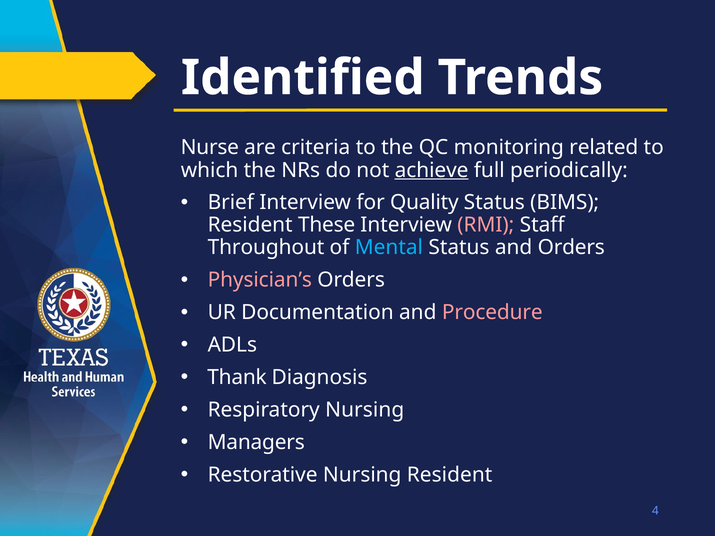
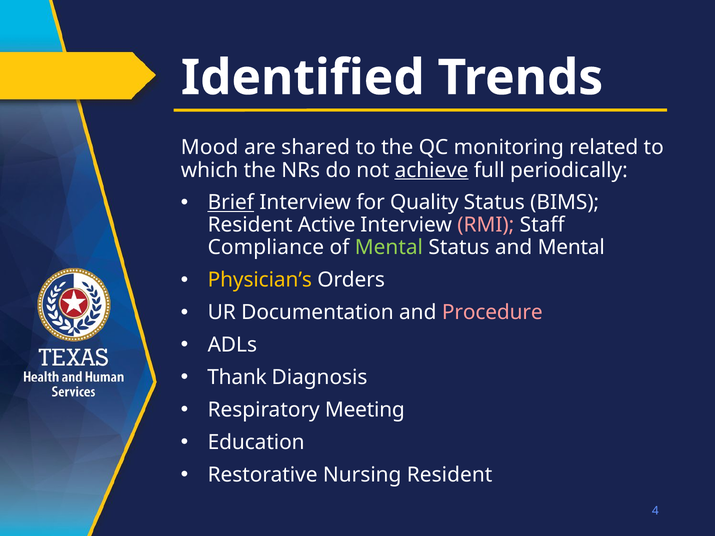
Nurse: Nurse -> Mood
criteria: criteria -> shared
Brief underline: none -> present
These: These -> Active
Throughout: Throughout -> Compliance
Mental at (389, 248) colour: light blue -> light green
and Orders: Orders -> Mental
Physician’s colour: pink -> yellow
Respiratory Nursing: Nursing -> Meeting
Managers: Managers -> Education
